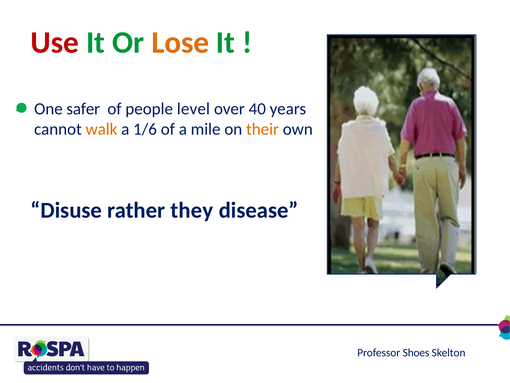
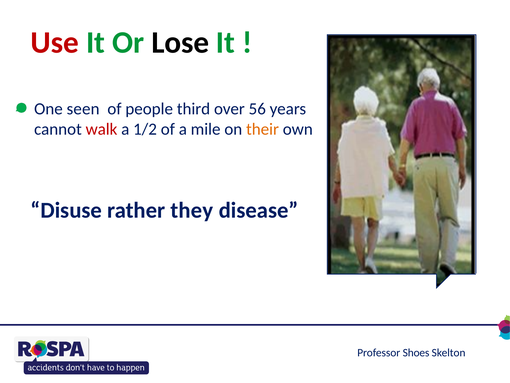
Lose colour: orange -> black
safer: safer -> seen
level: level -> third
40: 40 -> 56
walk colour: orange -> red
1/6: 1/6 -> 1/2
